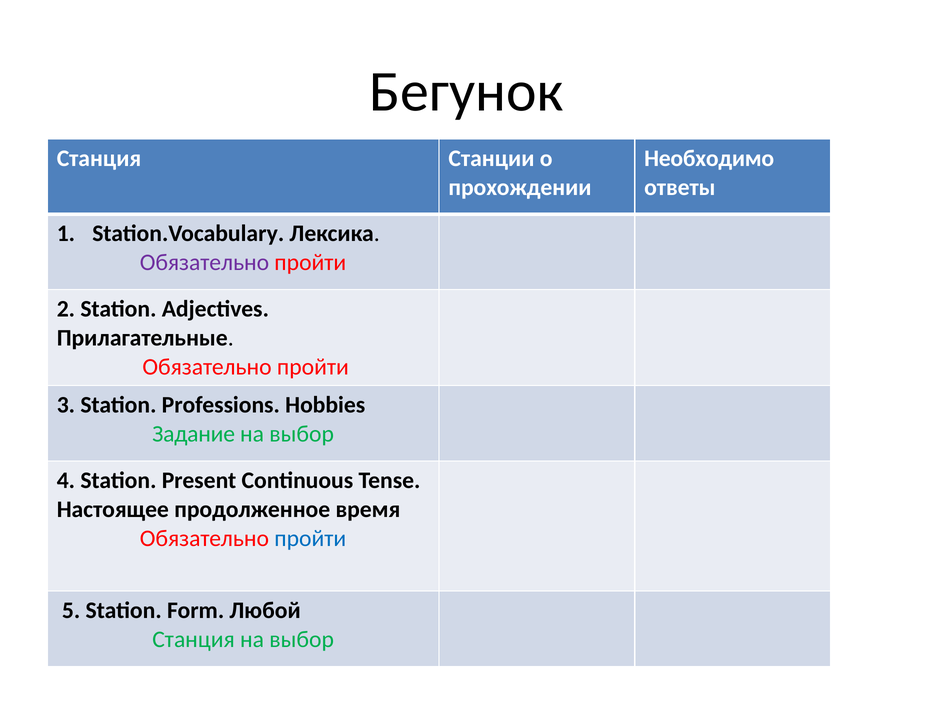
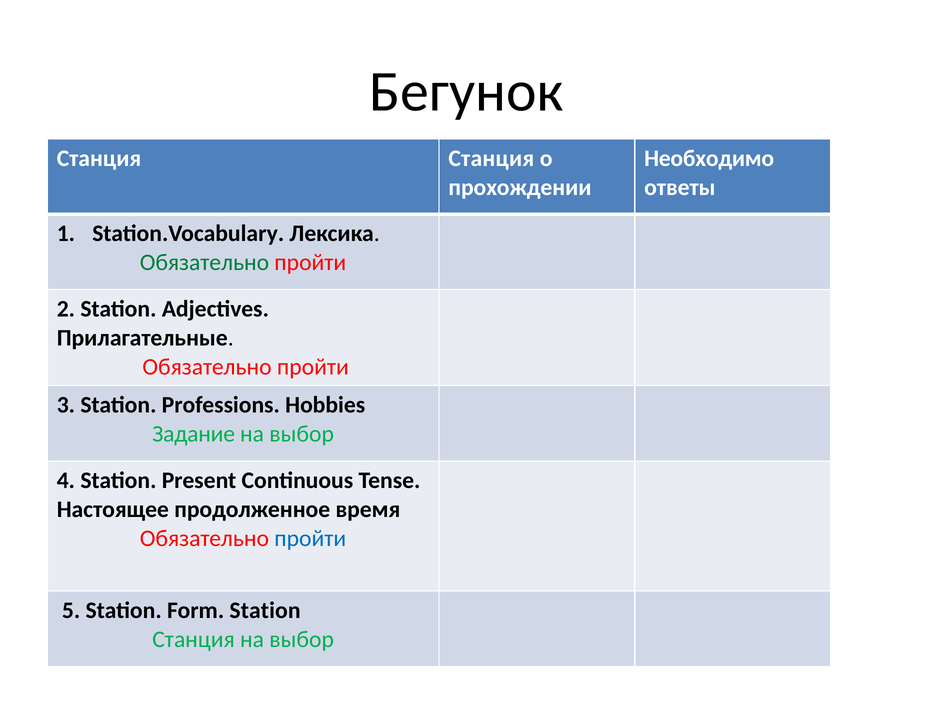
Станция Станции: Станции -> Станция
Обязательно at (204, 262) colour: purple -> green
Form Любой: Любой -> Station
